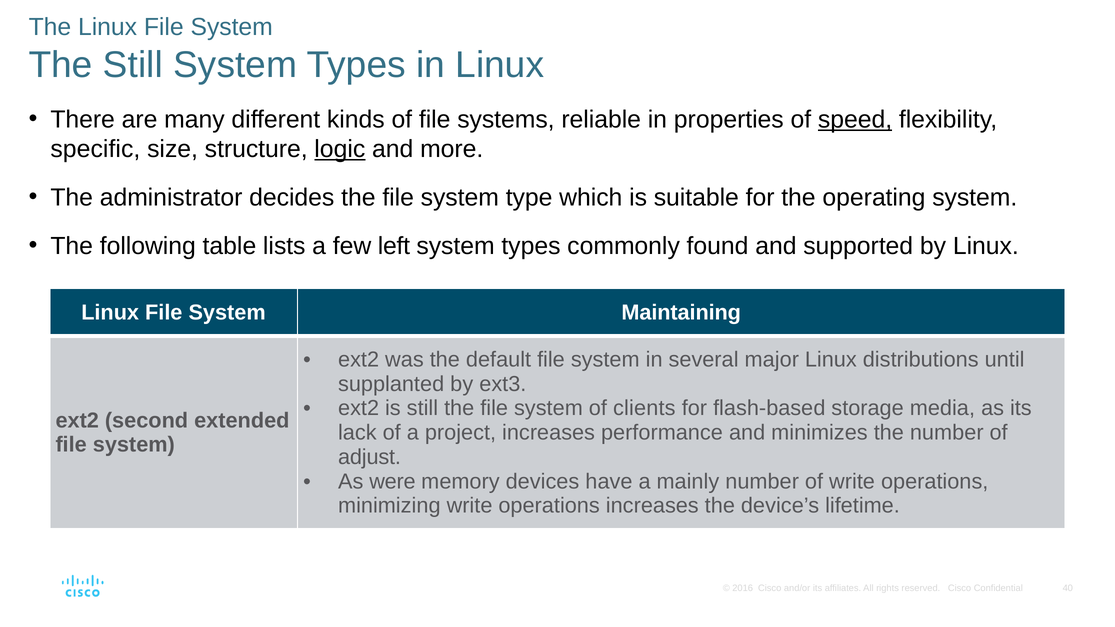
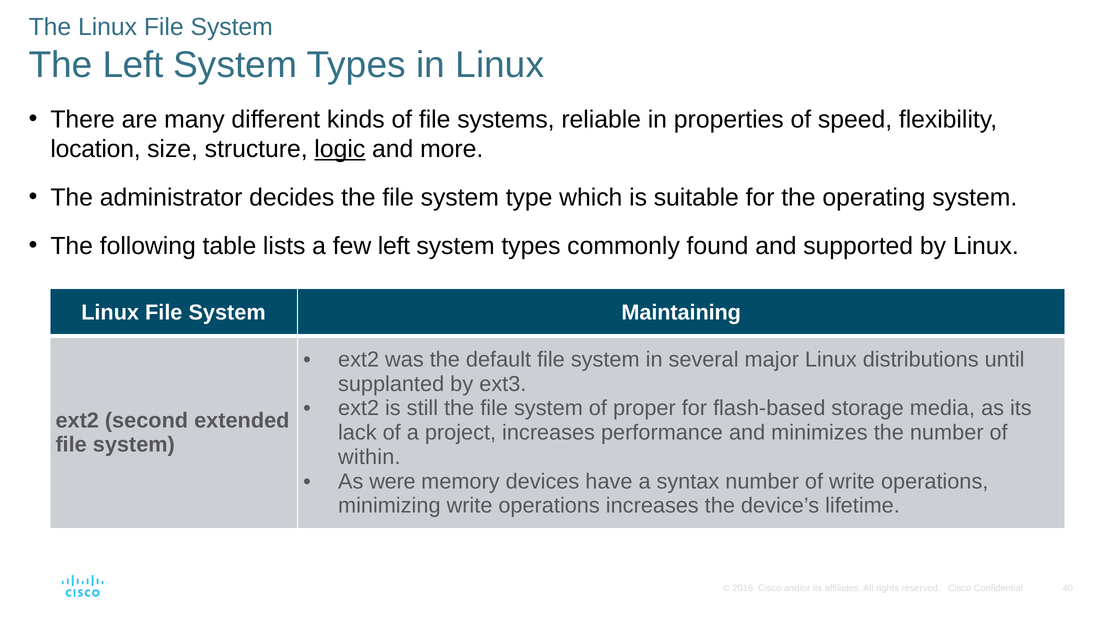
The Still: Still -> Left
speed underline: present -> none
specific: specific -> location
clients: clients -> proper
adjust: adjust -> within
mainly: mainly -> syntax
